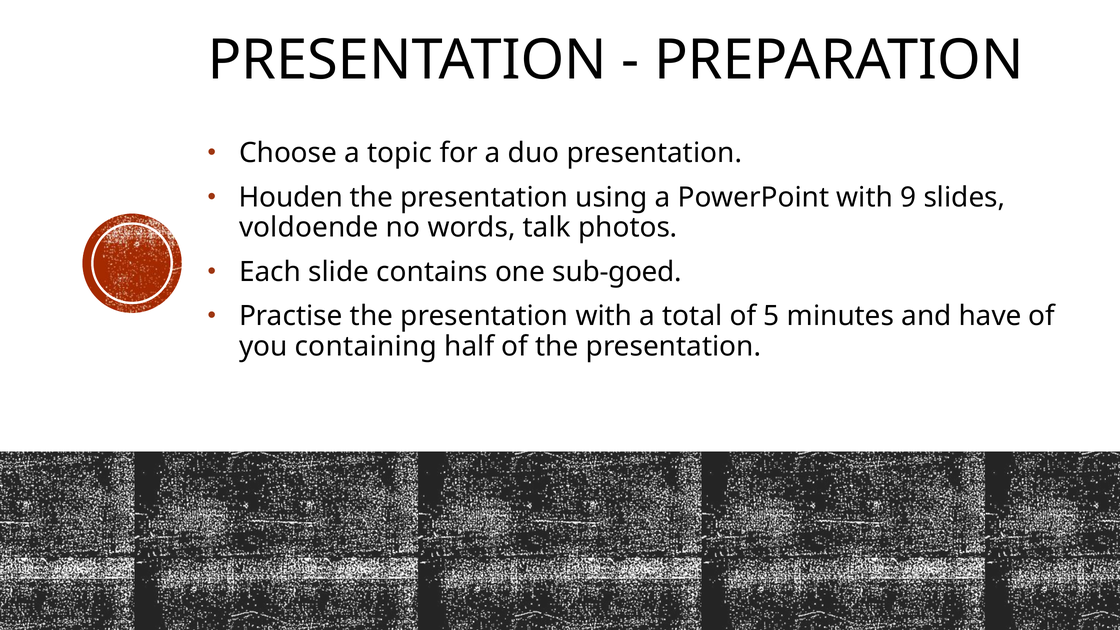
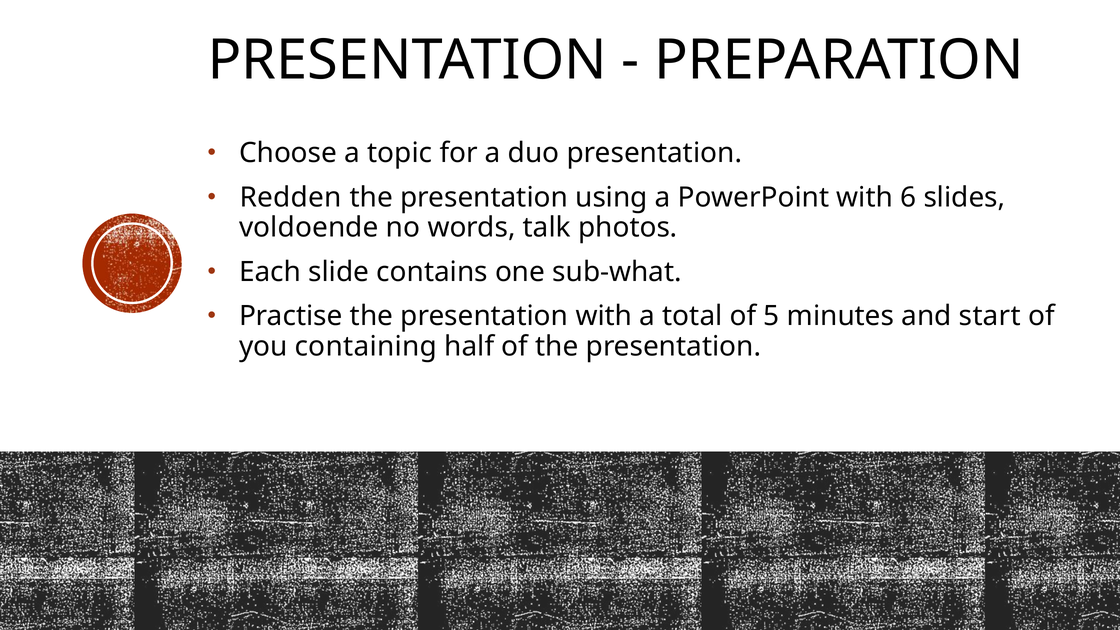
Houden: Houden -> Redden
9: 9 -> 6
sub-goed: sub-goed -> sub-what
have: have -> start
